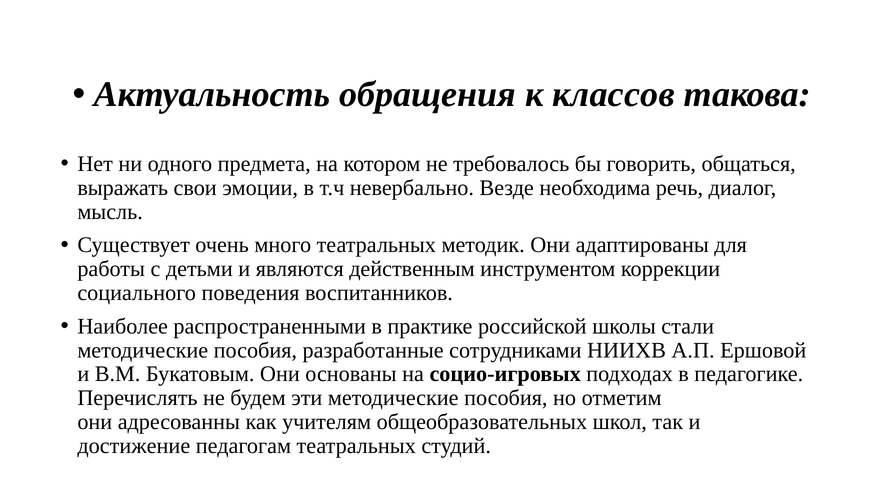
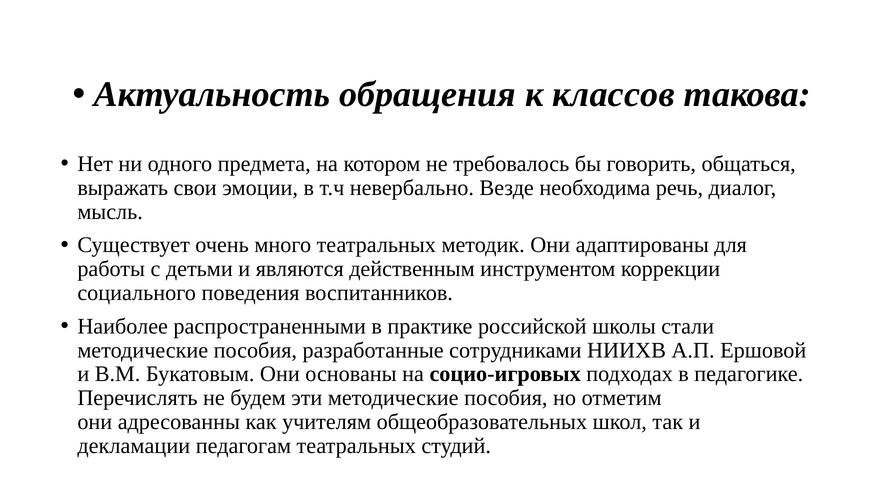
достижение: достижение -> декламации
